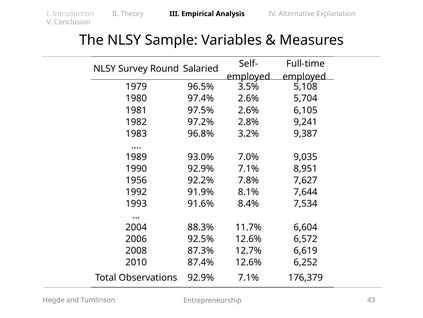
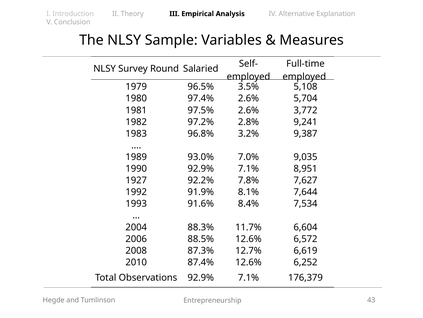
6,105: 6,105 -> 3,772
1956: 1956 -> 1927
92.5%: 92.5% -> 88.5%
